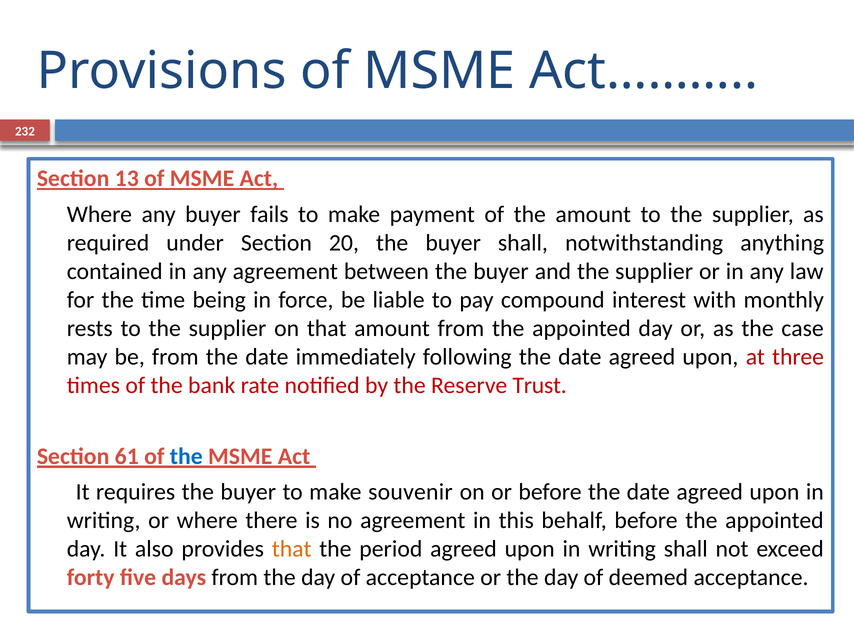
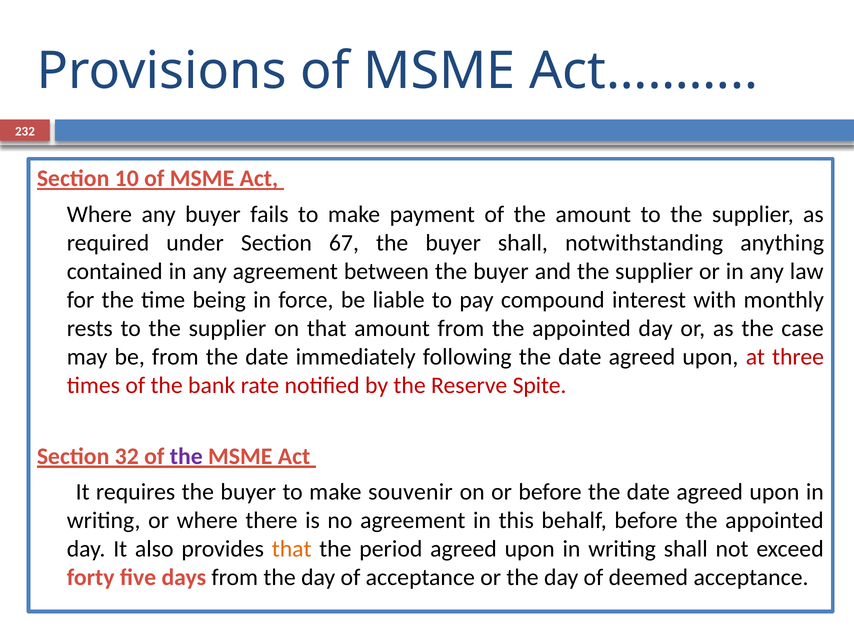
13: 13 -> 10
20: 20 -> 67
Trust: Trust -> Spite
61: 61 -> 32
the at (186, 457) colour: blue -> purple
